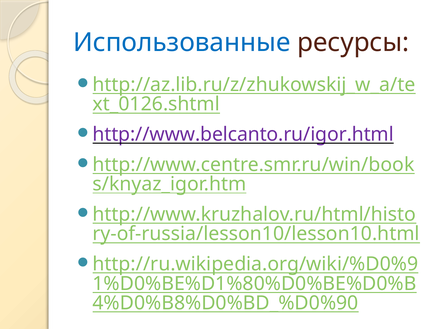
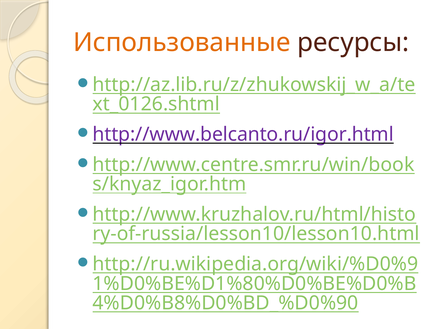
Использованные colour: blue -> orange
